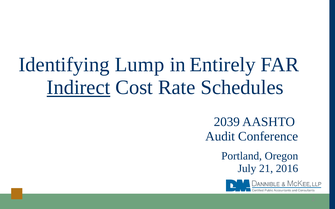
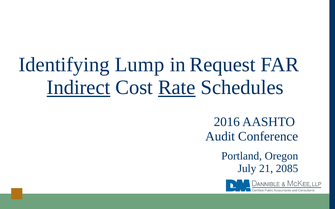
Entirely: Entirely -> Request
Rate underline: none -> present
2039: 2039 -> 2016
2016: 2016 -> 2085
